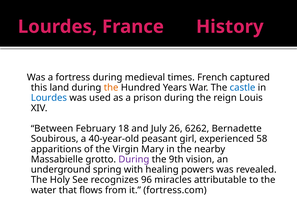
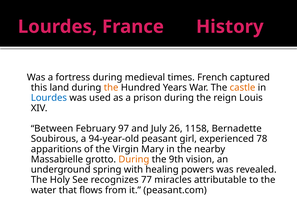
castle colour: blue -> orange
18: 18 -> 97
6262: 6262 -> 1158
40-year-old: 40-year-old -> 94-year-old
58: 58 -> 78
During at (134, 159) colour: purple -> orange
96: 96 -> 77
fortress.com: fortress.com -> peasant.com
